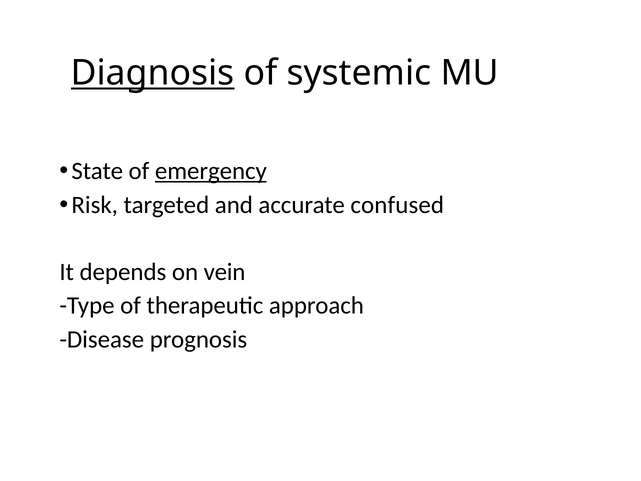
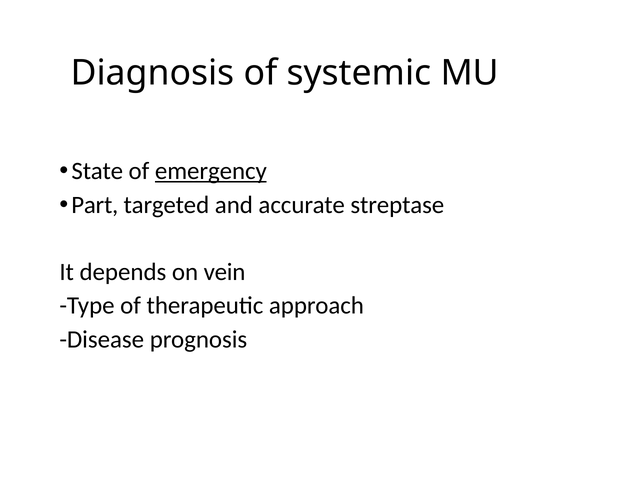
Diagnosis underline: present -> none
Risk: Risk -> Part
confused: confused -> streptase
